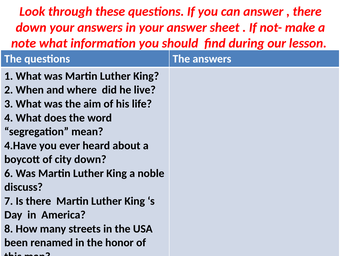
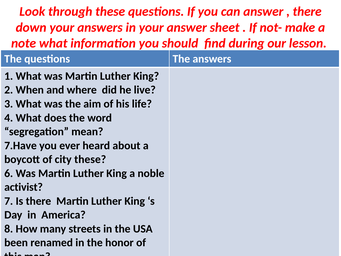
4.Have: 4.Have -> 7.Have
city down: down -> these
discuss: discuss -> activist
